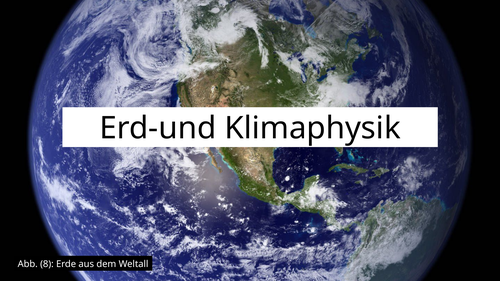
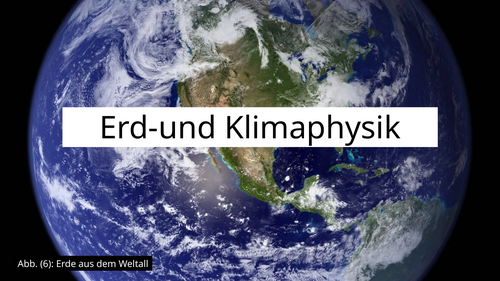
8: 8 -> 6
